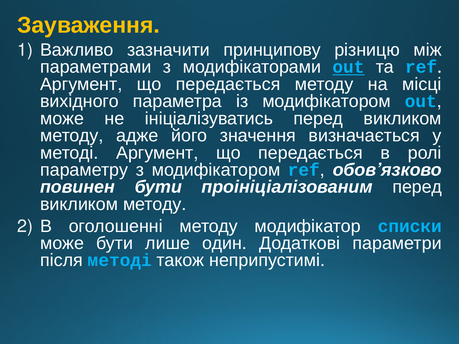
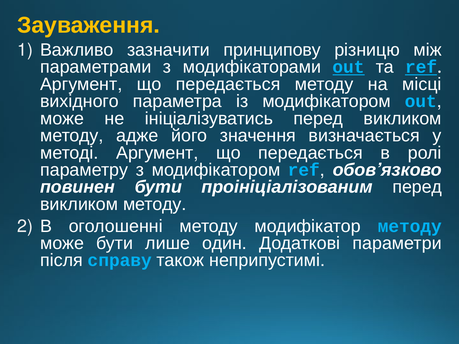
ref at (421, 67) underline: none -> present
модифікатор списки: списки -> методу
після методі: методі -> справу
